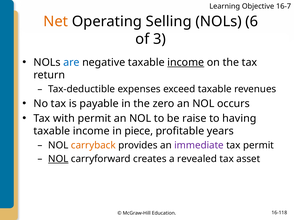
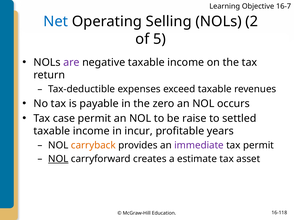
Net colour: orange -> blue
6: 6 -> 2
3: 3 -> 5
are colour: blue -> purple
income at (186, 62) underline: present -> none
with: with -> case
having: having -> settled
piece: piece -> incur
revealed: revealed -> estimate
